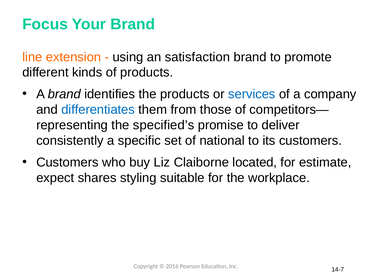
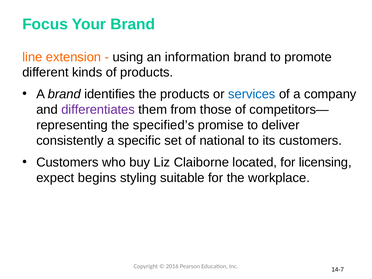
satisfaction: satisfaction -> information
differentiates colour: blue -> purple
estimate: estimate -> licensing
shares: shares -> begins
